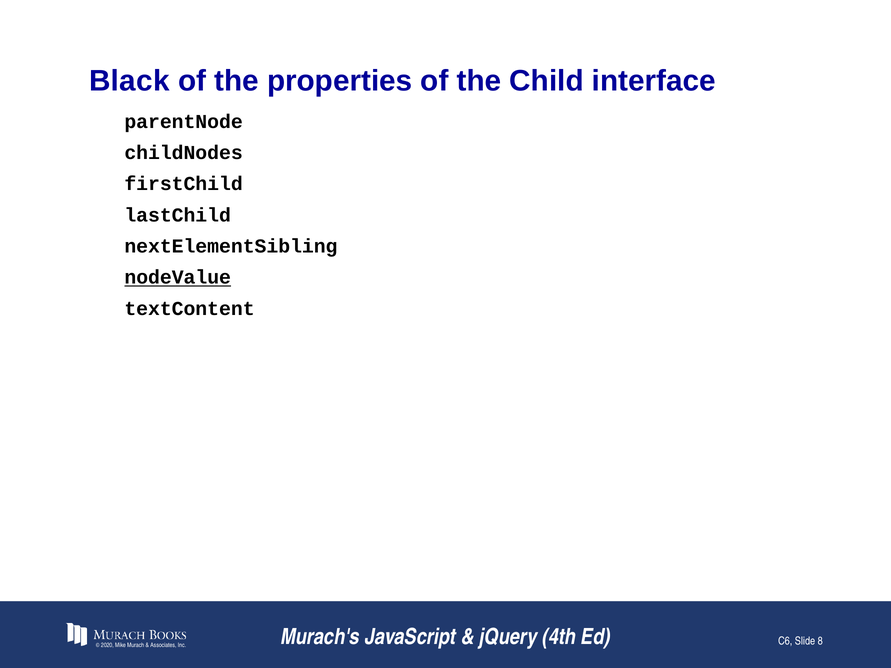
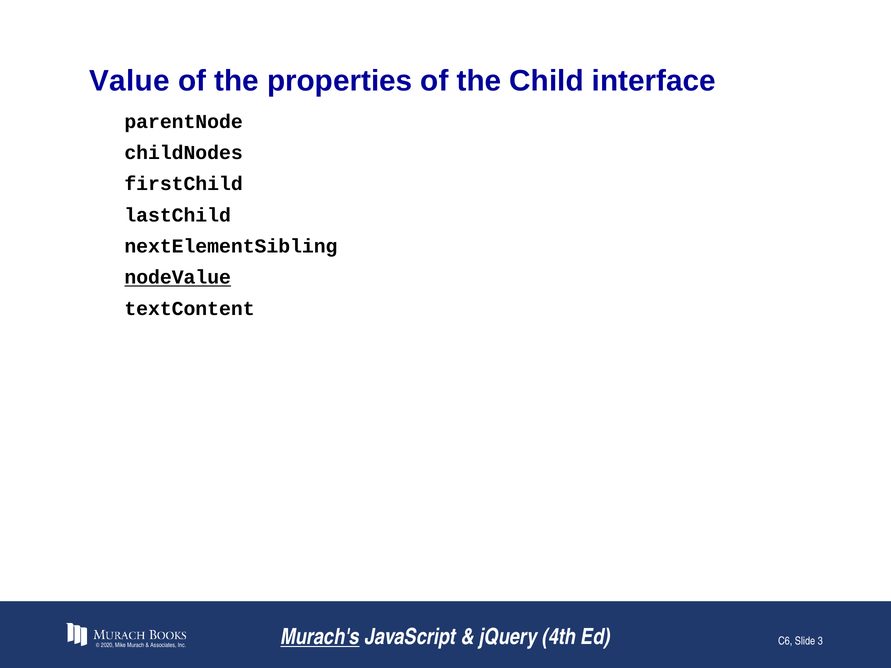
Black: Black -> Value
Murach's underline: none -> present
8: 8 -> 3
